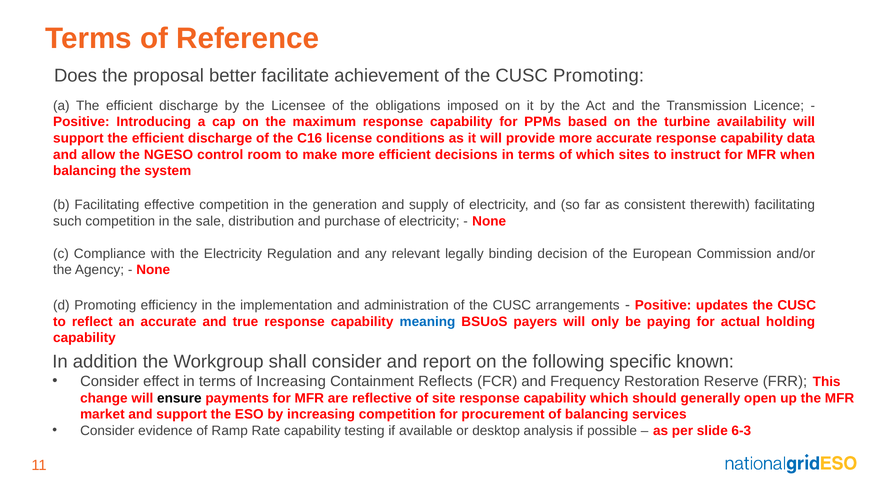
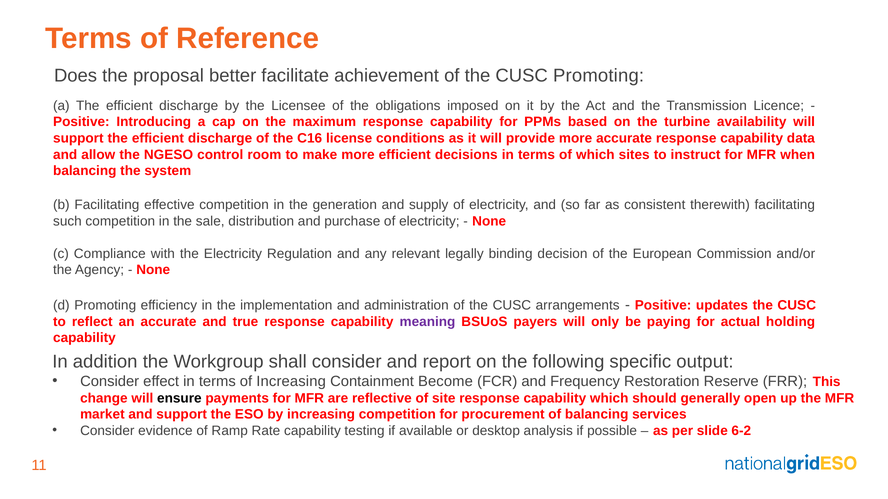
meaning colour: blue -> purple
known: known -> output
Reflects: Reflects -> Become
6-3: 6-3 -> 6-2
